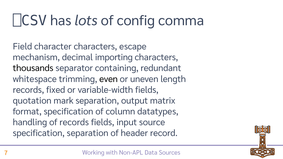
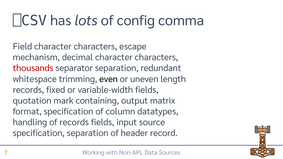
decimal importing: importing -> character
thousands colour: black -> red
separator containing: containing -> separation
mark separation: separation -> containing
